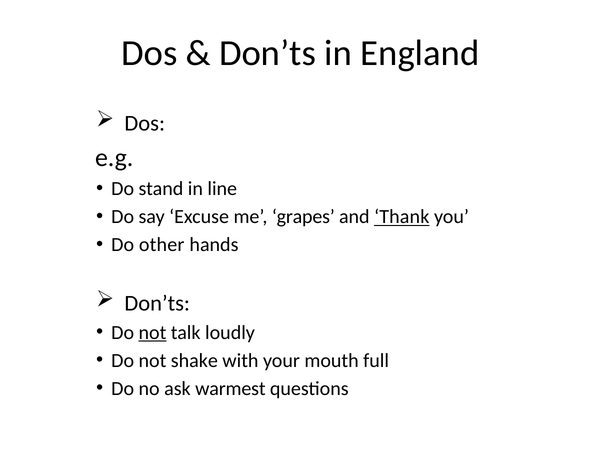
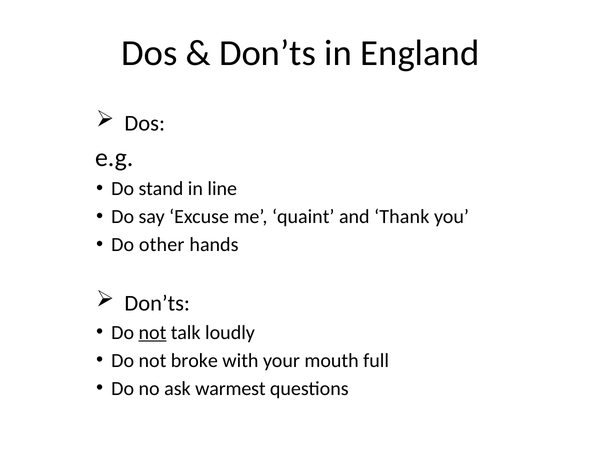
grapes: grapes -> quaint
Thank underline: present -> none
shake: shake -> broke
